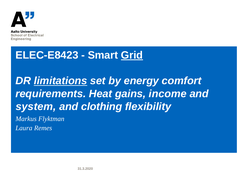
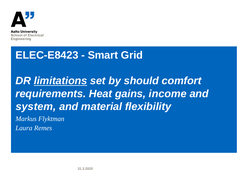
Grid underline: present -> none
energy: energy -> should
clothing: clothing -> material
